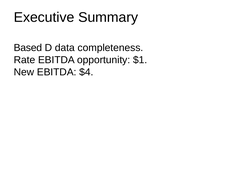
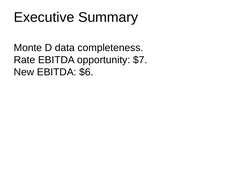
Based: Based -> Monte
$1: $1 -> $7
$4: $4 -> $6
